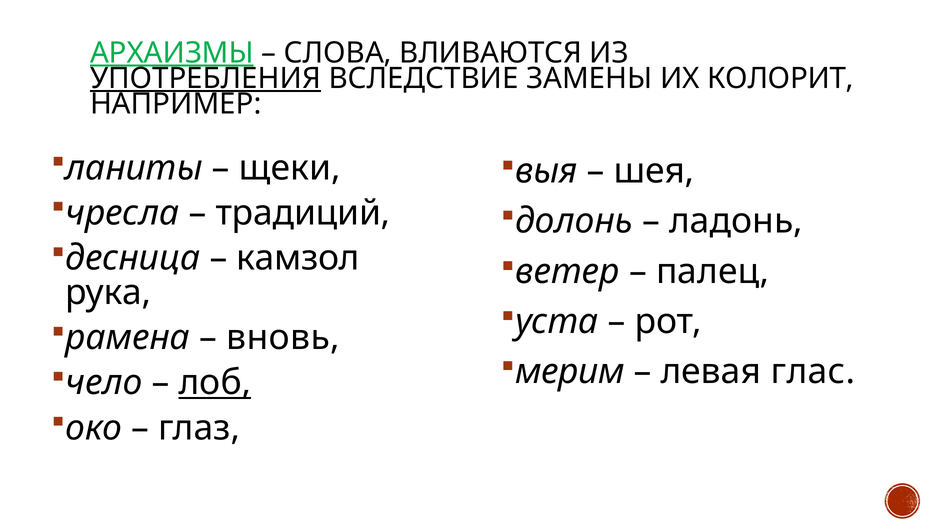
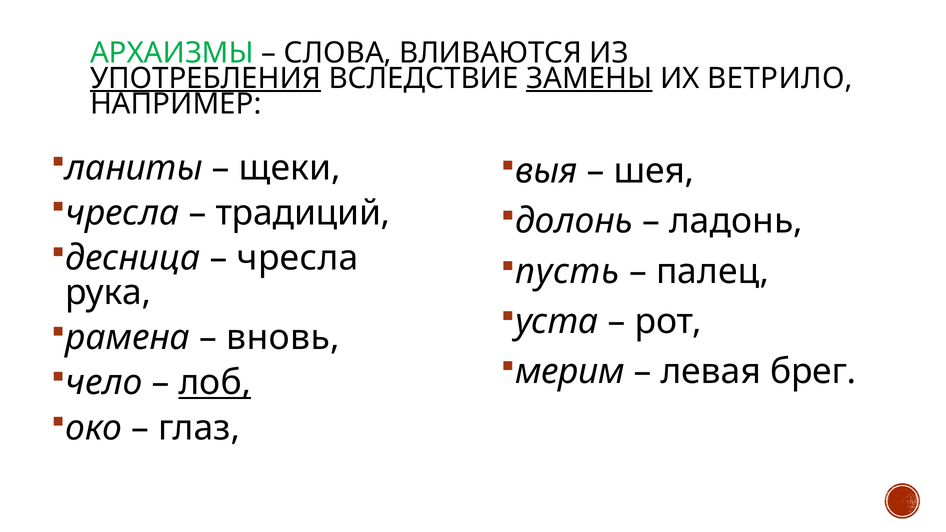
АРХАИЗМЫ underline: present -> none
ЗАМЕНЫ underline: none -> present
КОЛОРИТ: КОЛОРИТ -> ВЕТРИЛО
камзол at (298, 258): камзол -> чресла
ветер: ветер -> пусть
глас: глас -> брег
